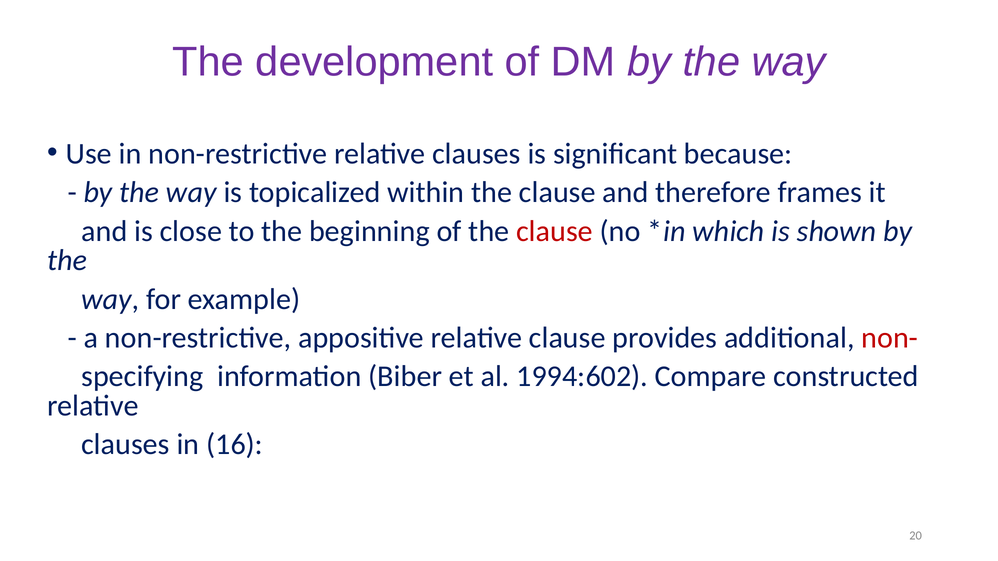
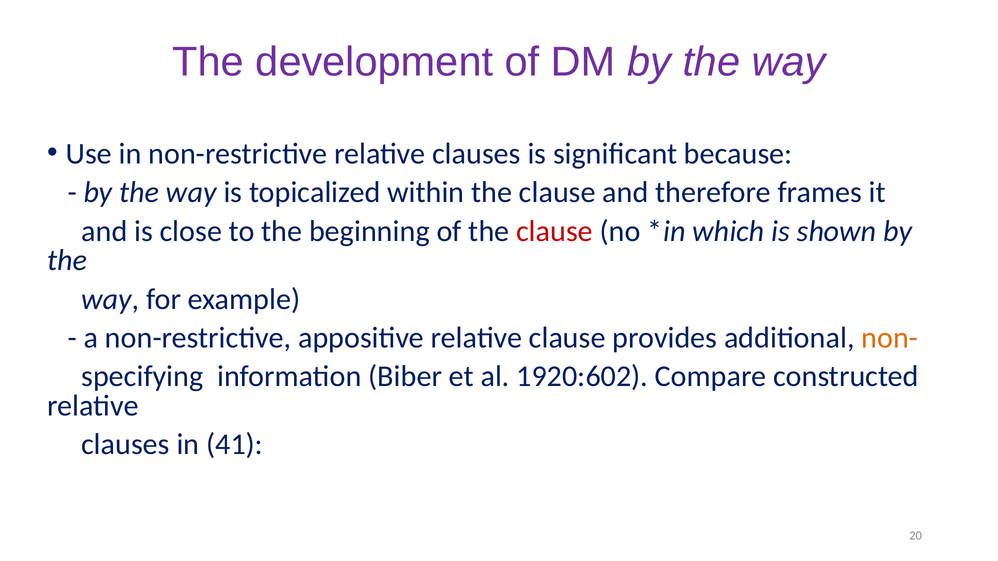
non- colour: red -> orange
1994:602: 1994:602 -> 1920:602
16: 16 -> 41
